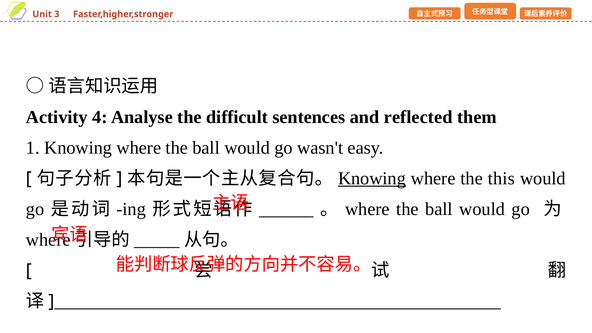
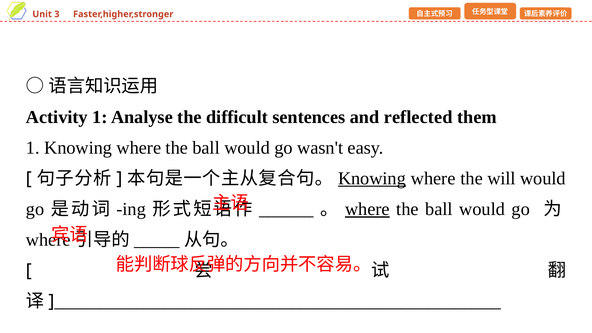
Activity 4: 4 -> 1
this: this -> will
where at (367, 209) underline: none -> present
